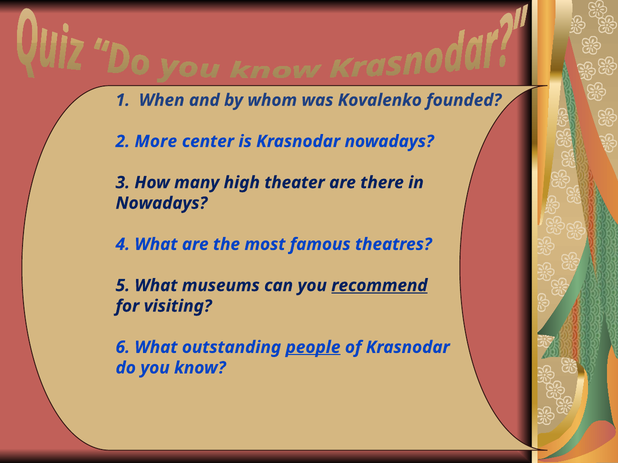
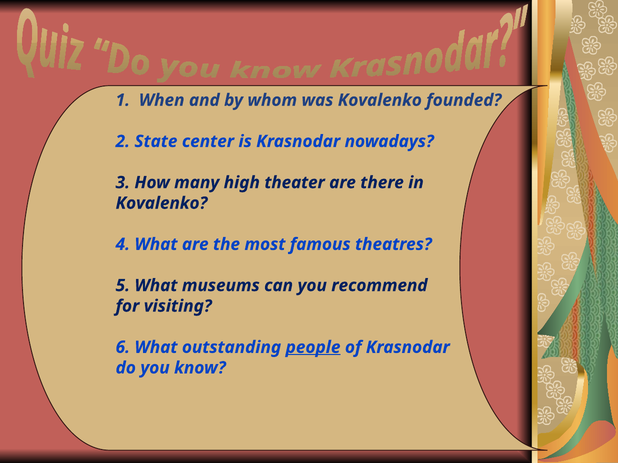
More: More -> State
Nowadays at (161, 203): Nowadays -> Kovalenko
recommend underline: present -> none
